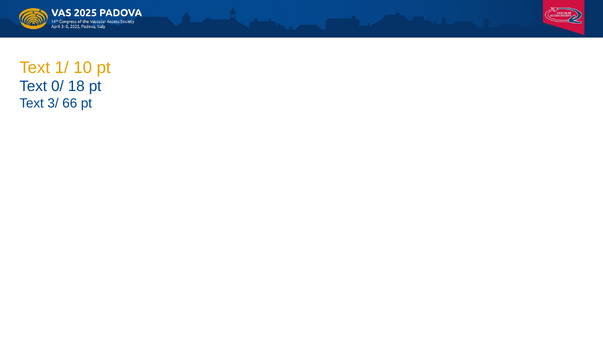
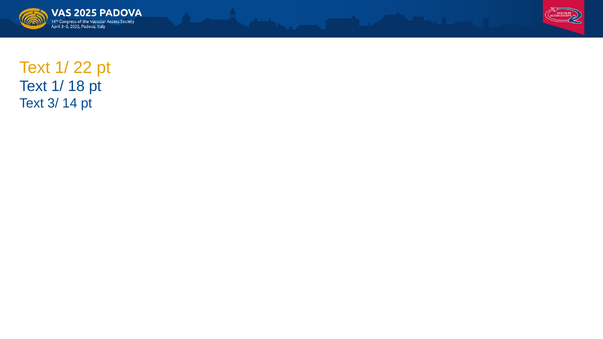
10: 10 -> 22
0/ at (57, 87): 0/ -> 1/
66: 66 -> 14
